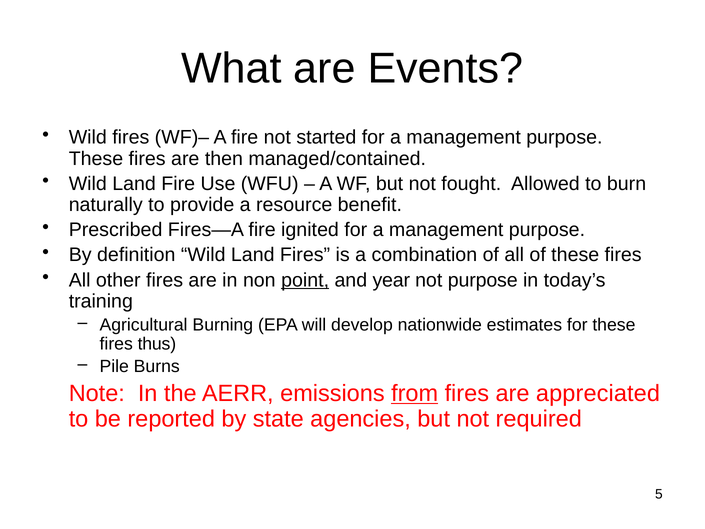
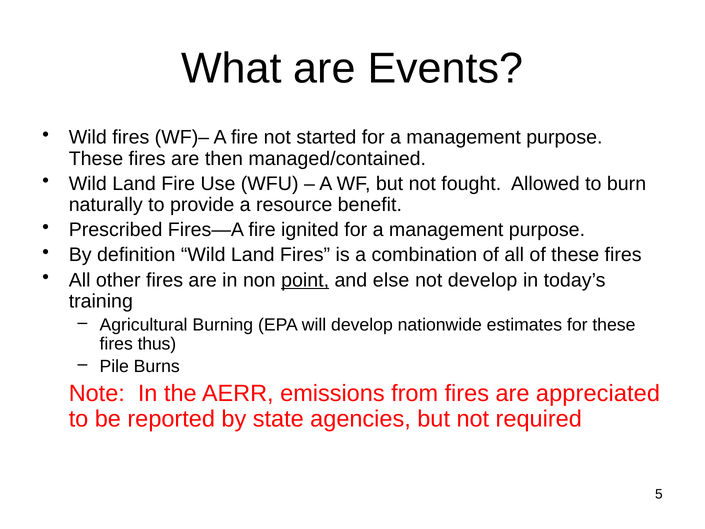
year: year -> else
not purpose: purpose -> develop
from underline: present -> none
